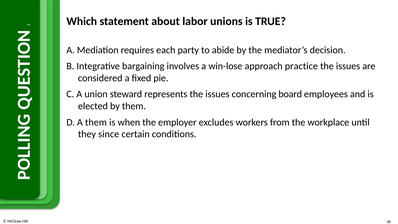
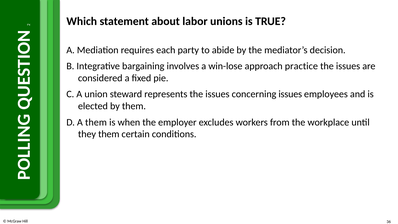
concerning board: board -> issues
they since: since -> them
